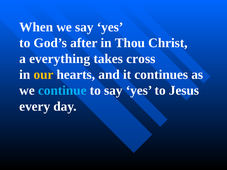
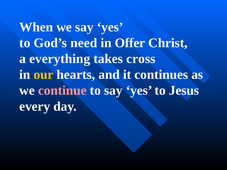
after: after -> need
Thou: Thou -> Offer
continue colour: light blue -> pink
